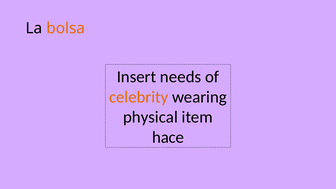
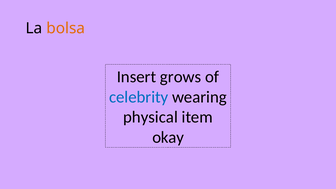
needs: needs -> grows
celebrity colour: orange -> blue
hace: hace -> okay
